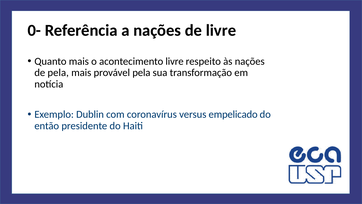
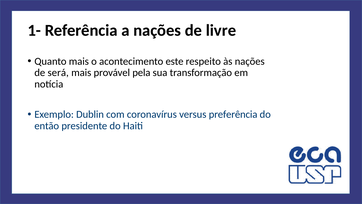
0-: 0- -> 1-
acontecimento livre: livre -> este
de pela: pela -> será
empelicado: empelicado -> preferência
